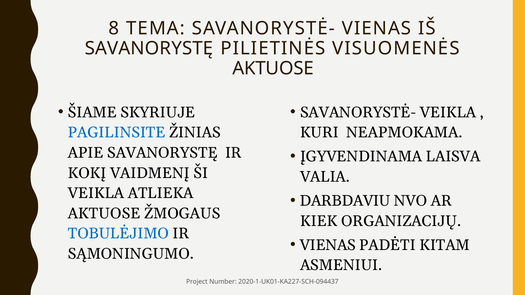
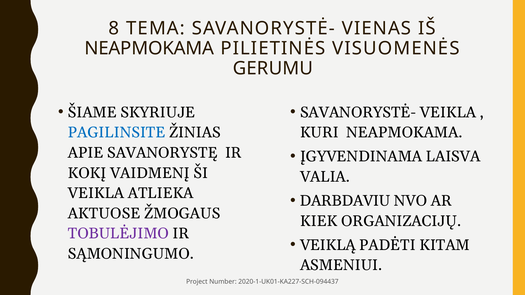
SAVANORYSTĘ at (149, 48): SAVANORYSTĘ -> NEAPMOKAMA
AKTUOSE at (273, 69): AKTUOSE -> GERUMU
TOBULĖJIMO colour: blue -> purple
VIENAS at (328, 245): VIENAS -> VEIKLĄ
